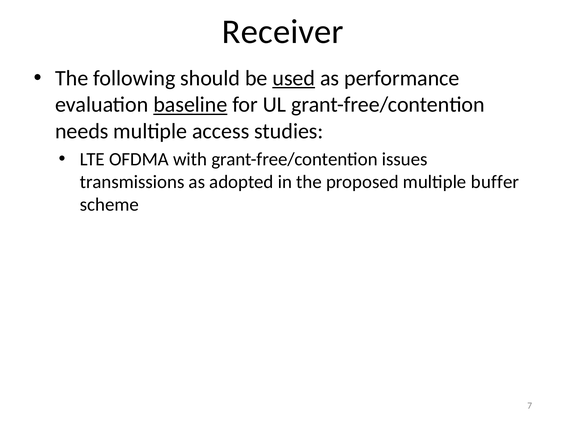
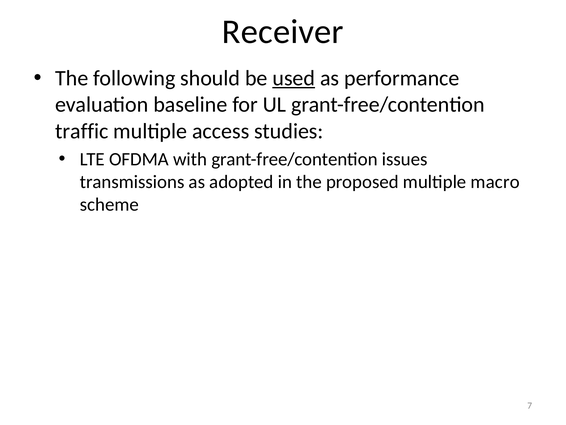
baseline underline: present -> none
needs: needs -> traffic
buffer: buffer -> macro
